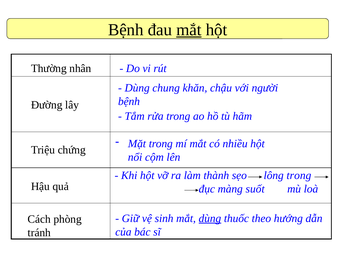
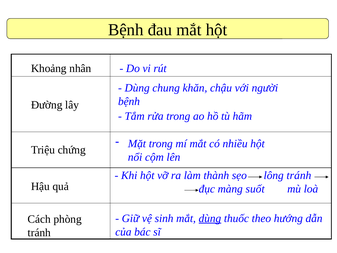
mắt at (189, 30) underline: present -> none
Thường: Thường -> Khoảng
lông trong: trong -> tránh
